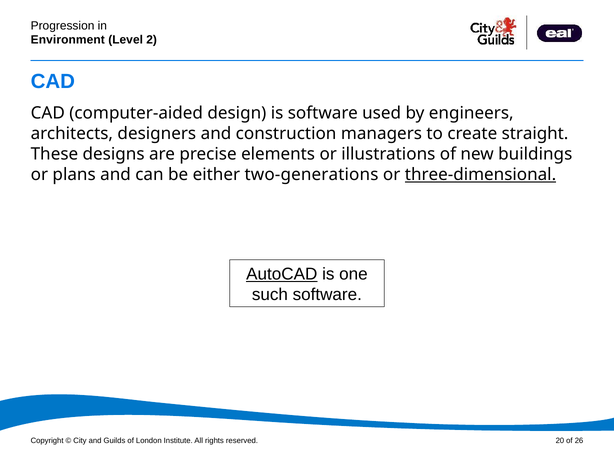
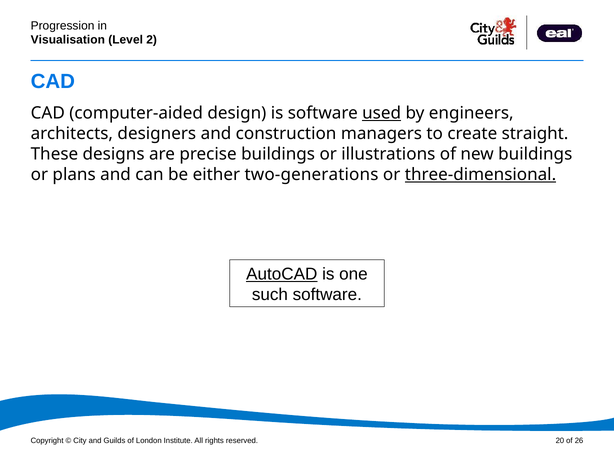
Environment: Environment -> Visualisation
used underline: none -> present
precise elements: elements -> buildings
